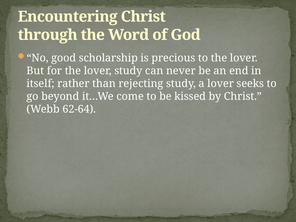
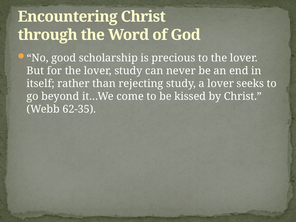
62-64: 62-64 -> 62-35
